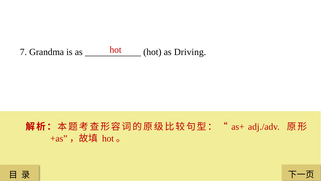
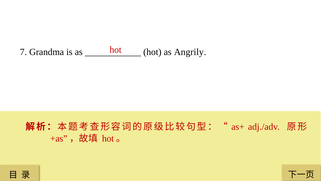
Driving: Driving -> Angrily
